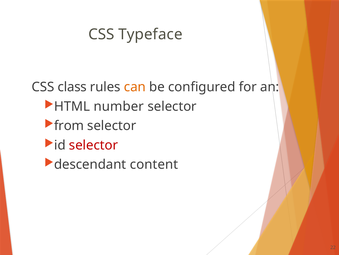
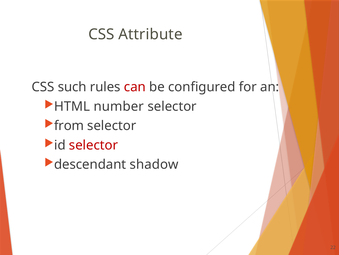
Typeface: Typeface -> Attribute
class: class -> such
can colour: orange -> red
content: content -> shadow
